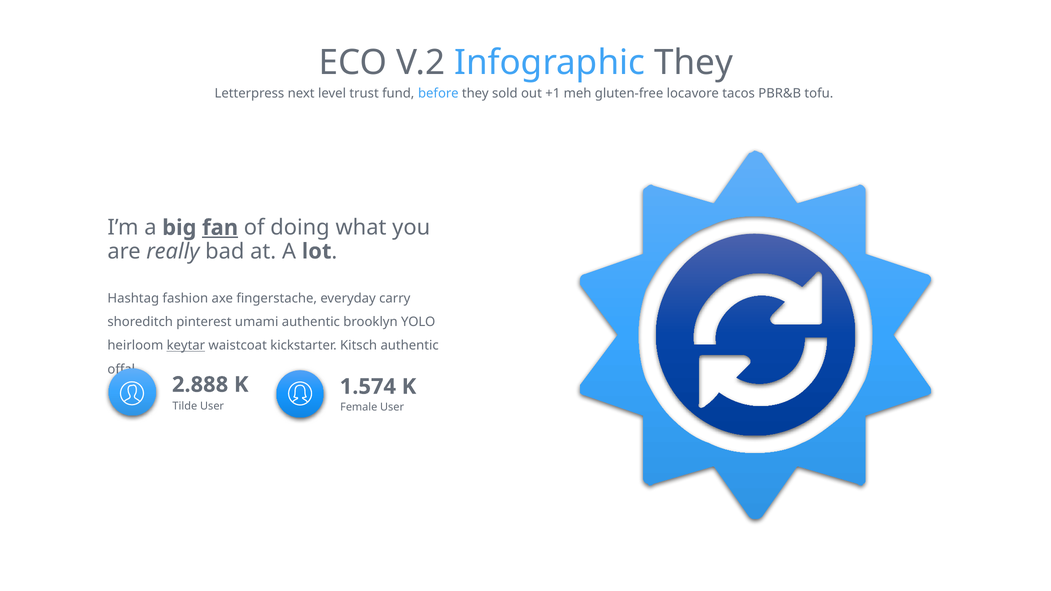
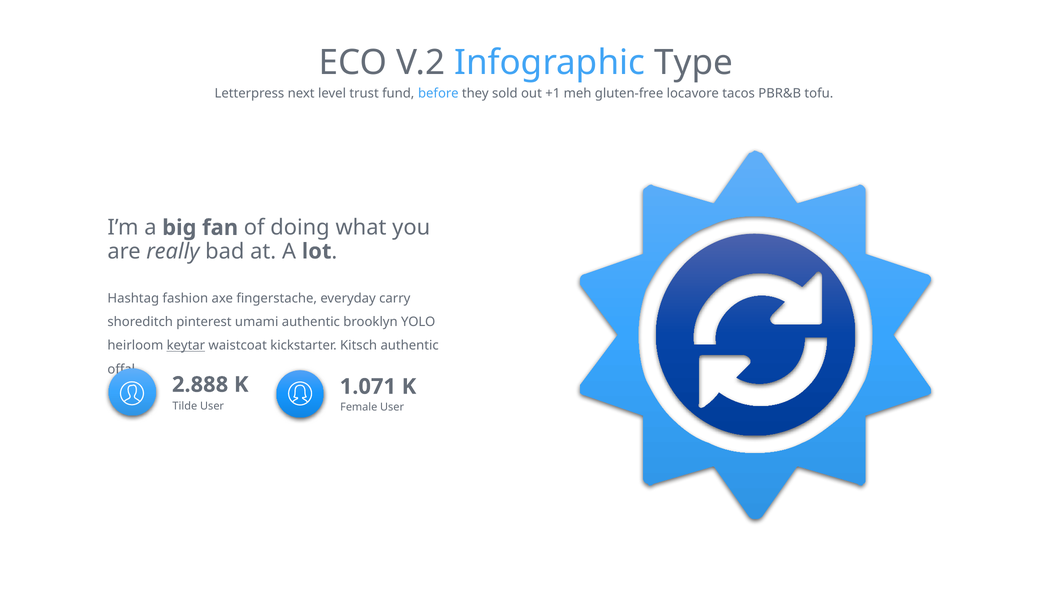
Infographic They: They -> Type
fan underline: present -> none
1.574: 1.574 -> 1.071
